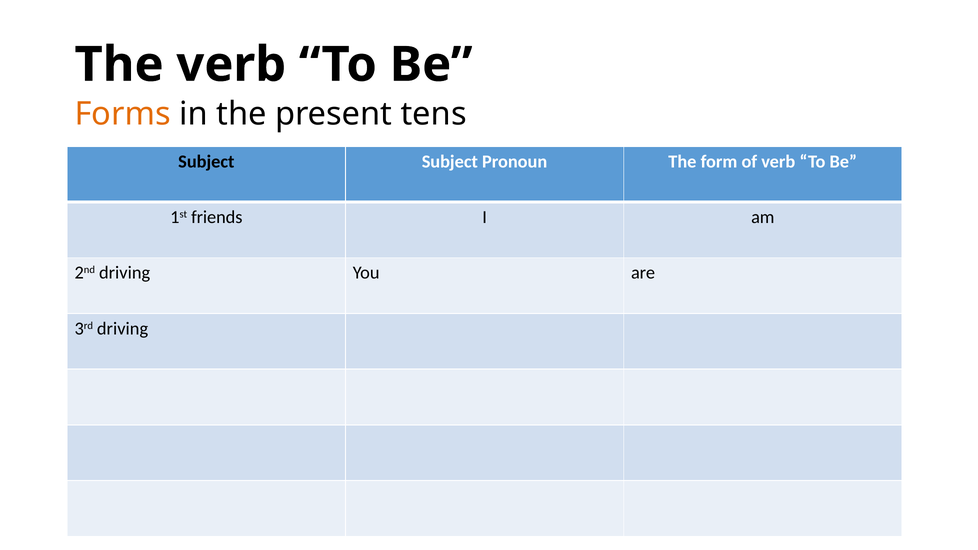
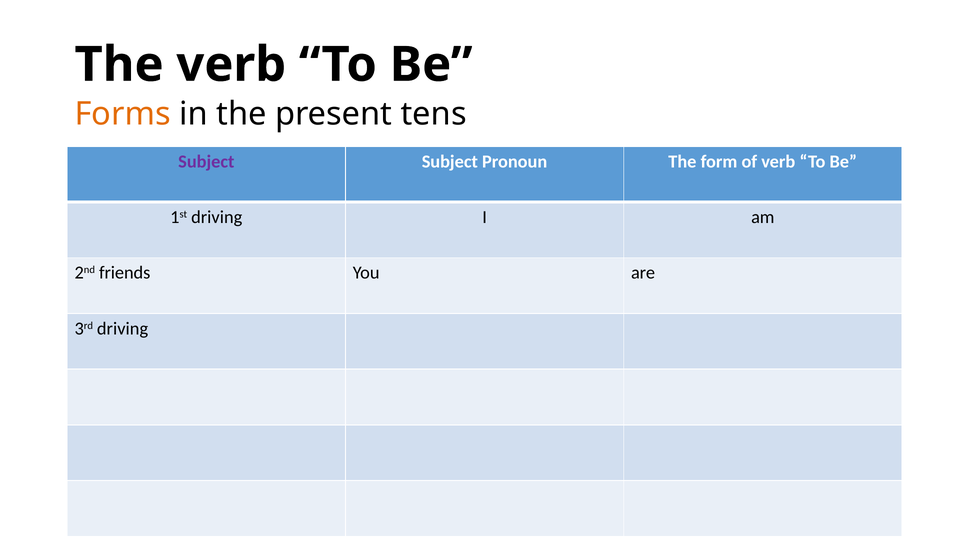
Subject at (206, 162) colour: black -> purple
1st friends: friends -> driving
2nd driving: driving -> friends
